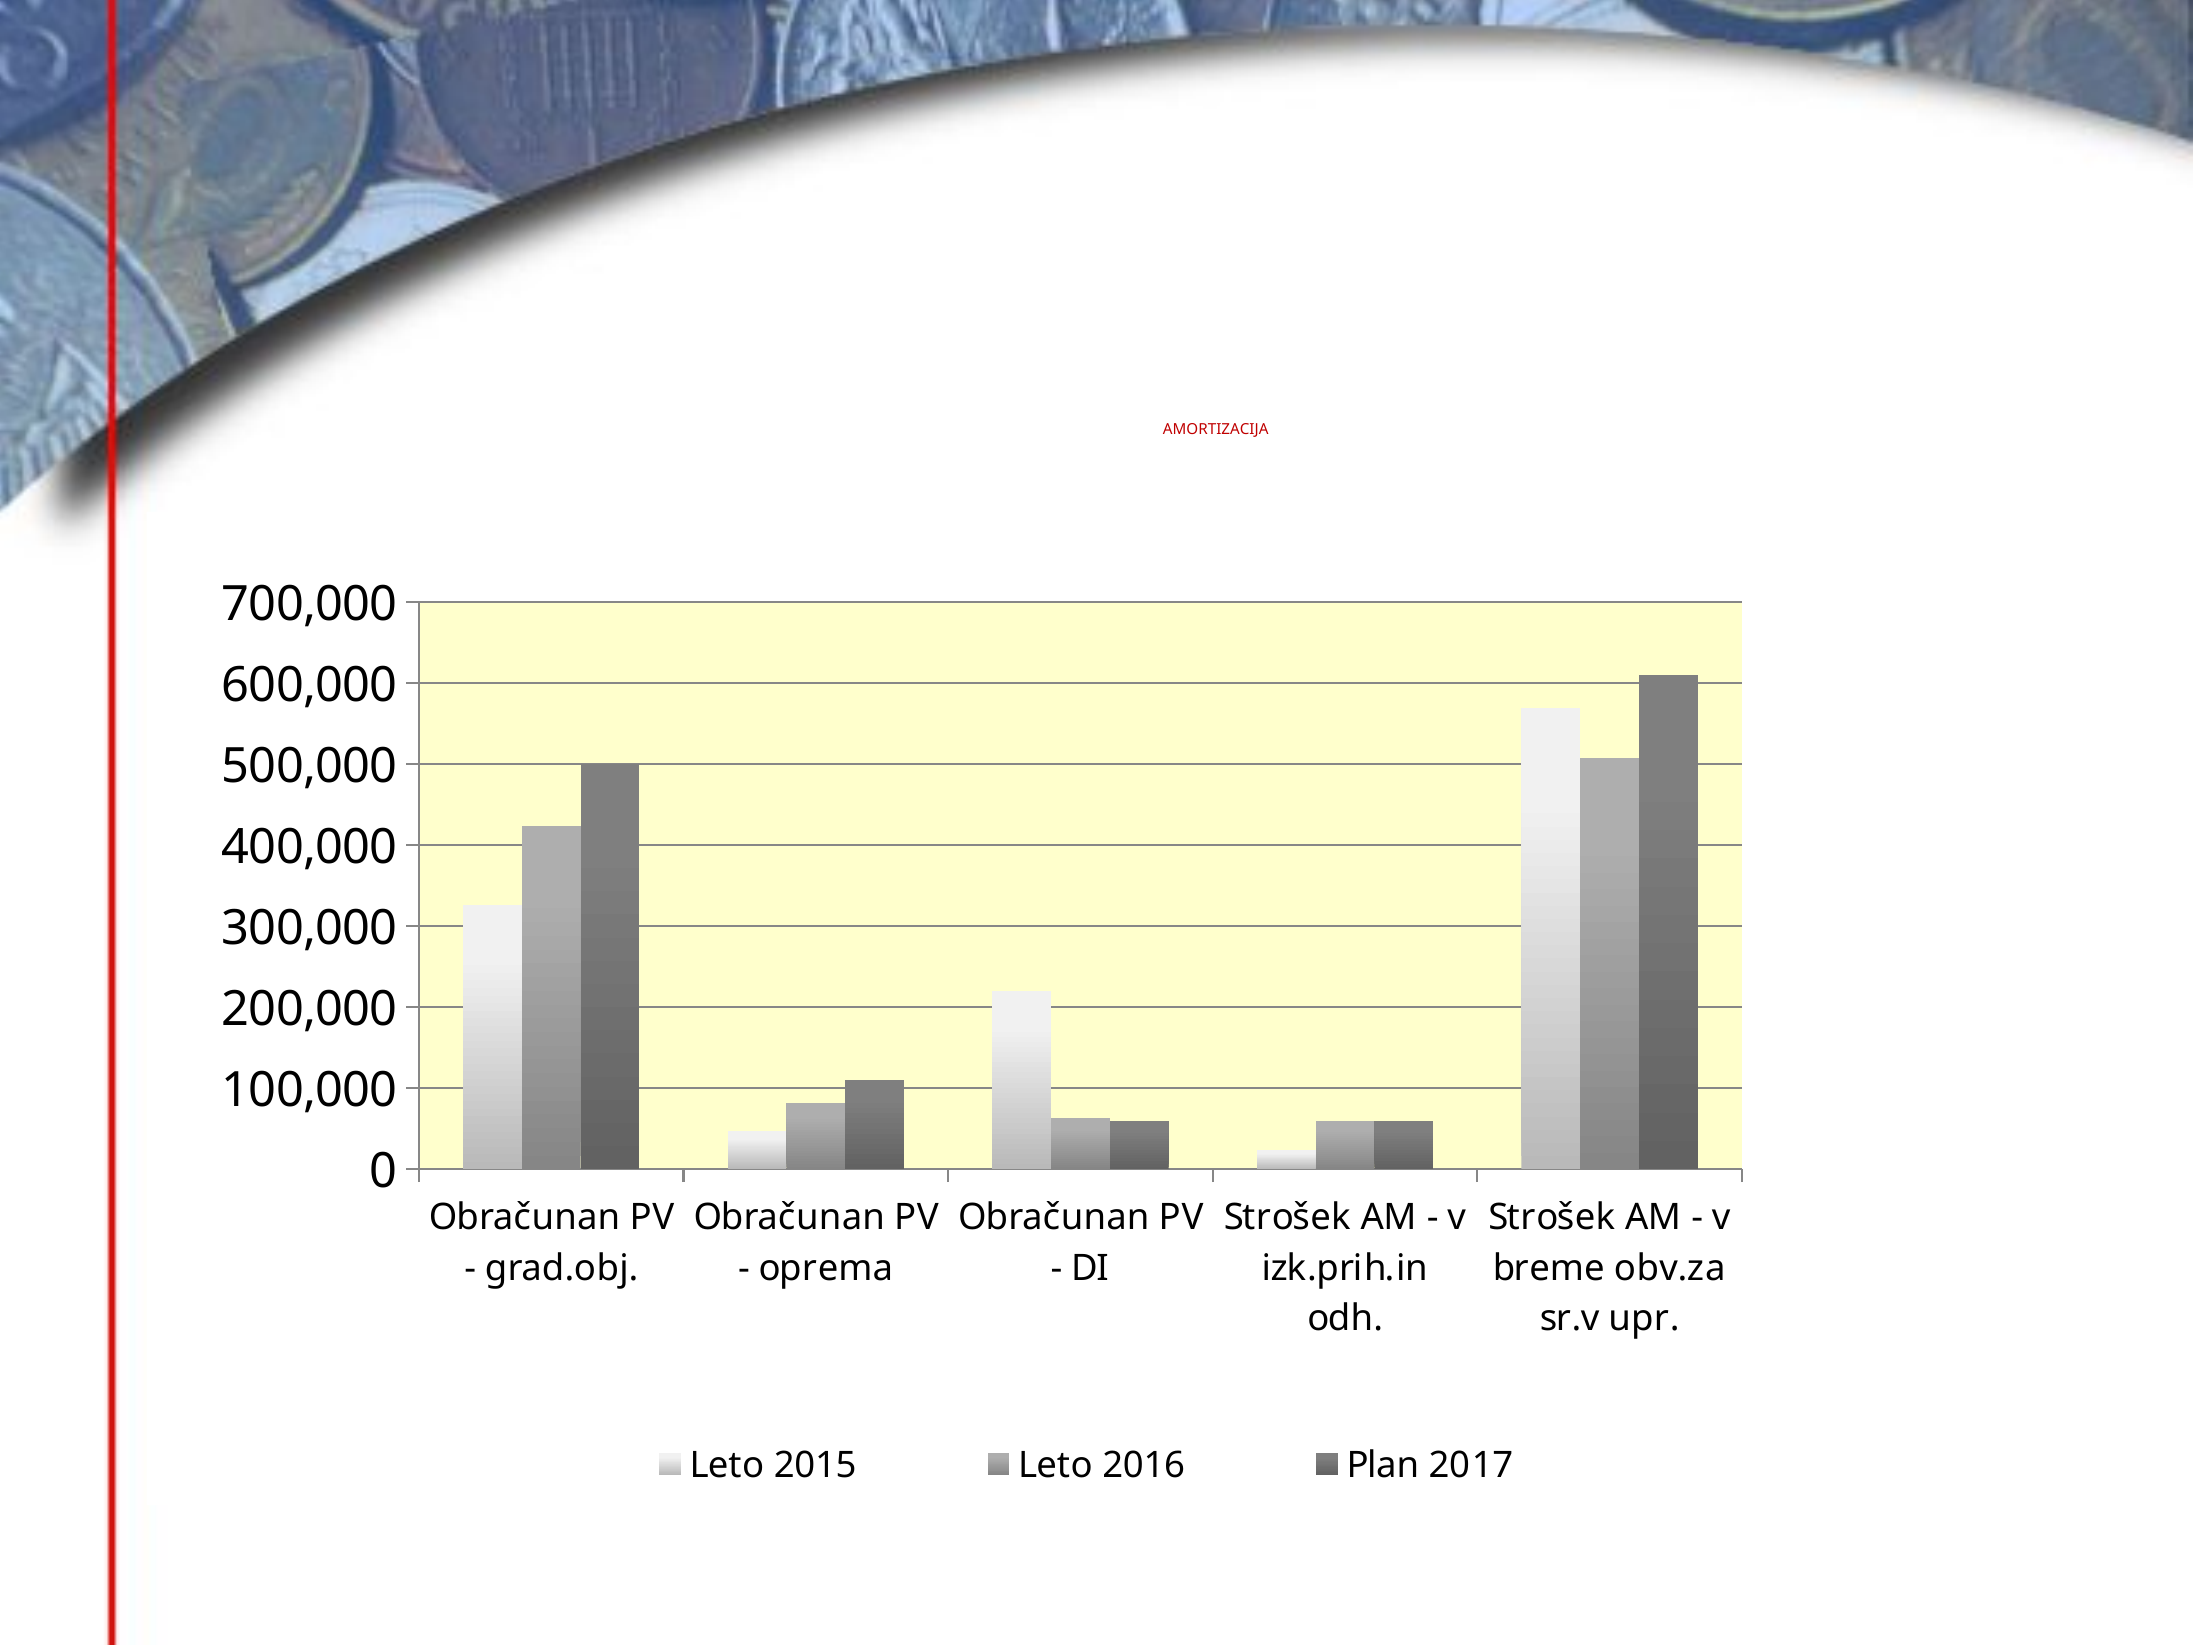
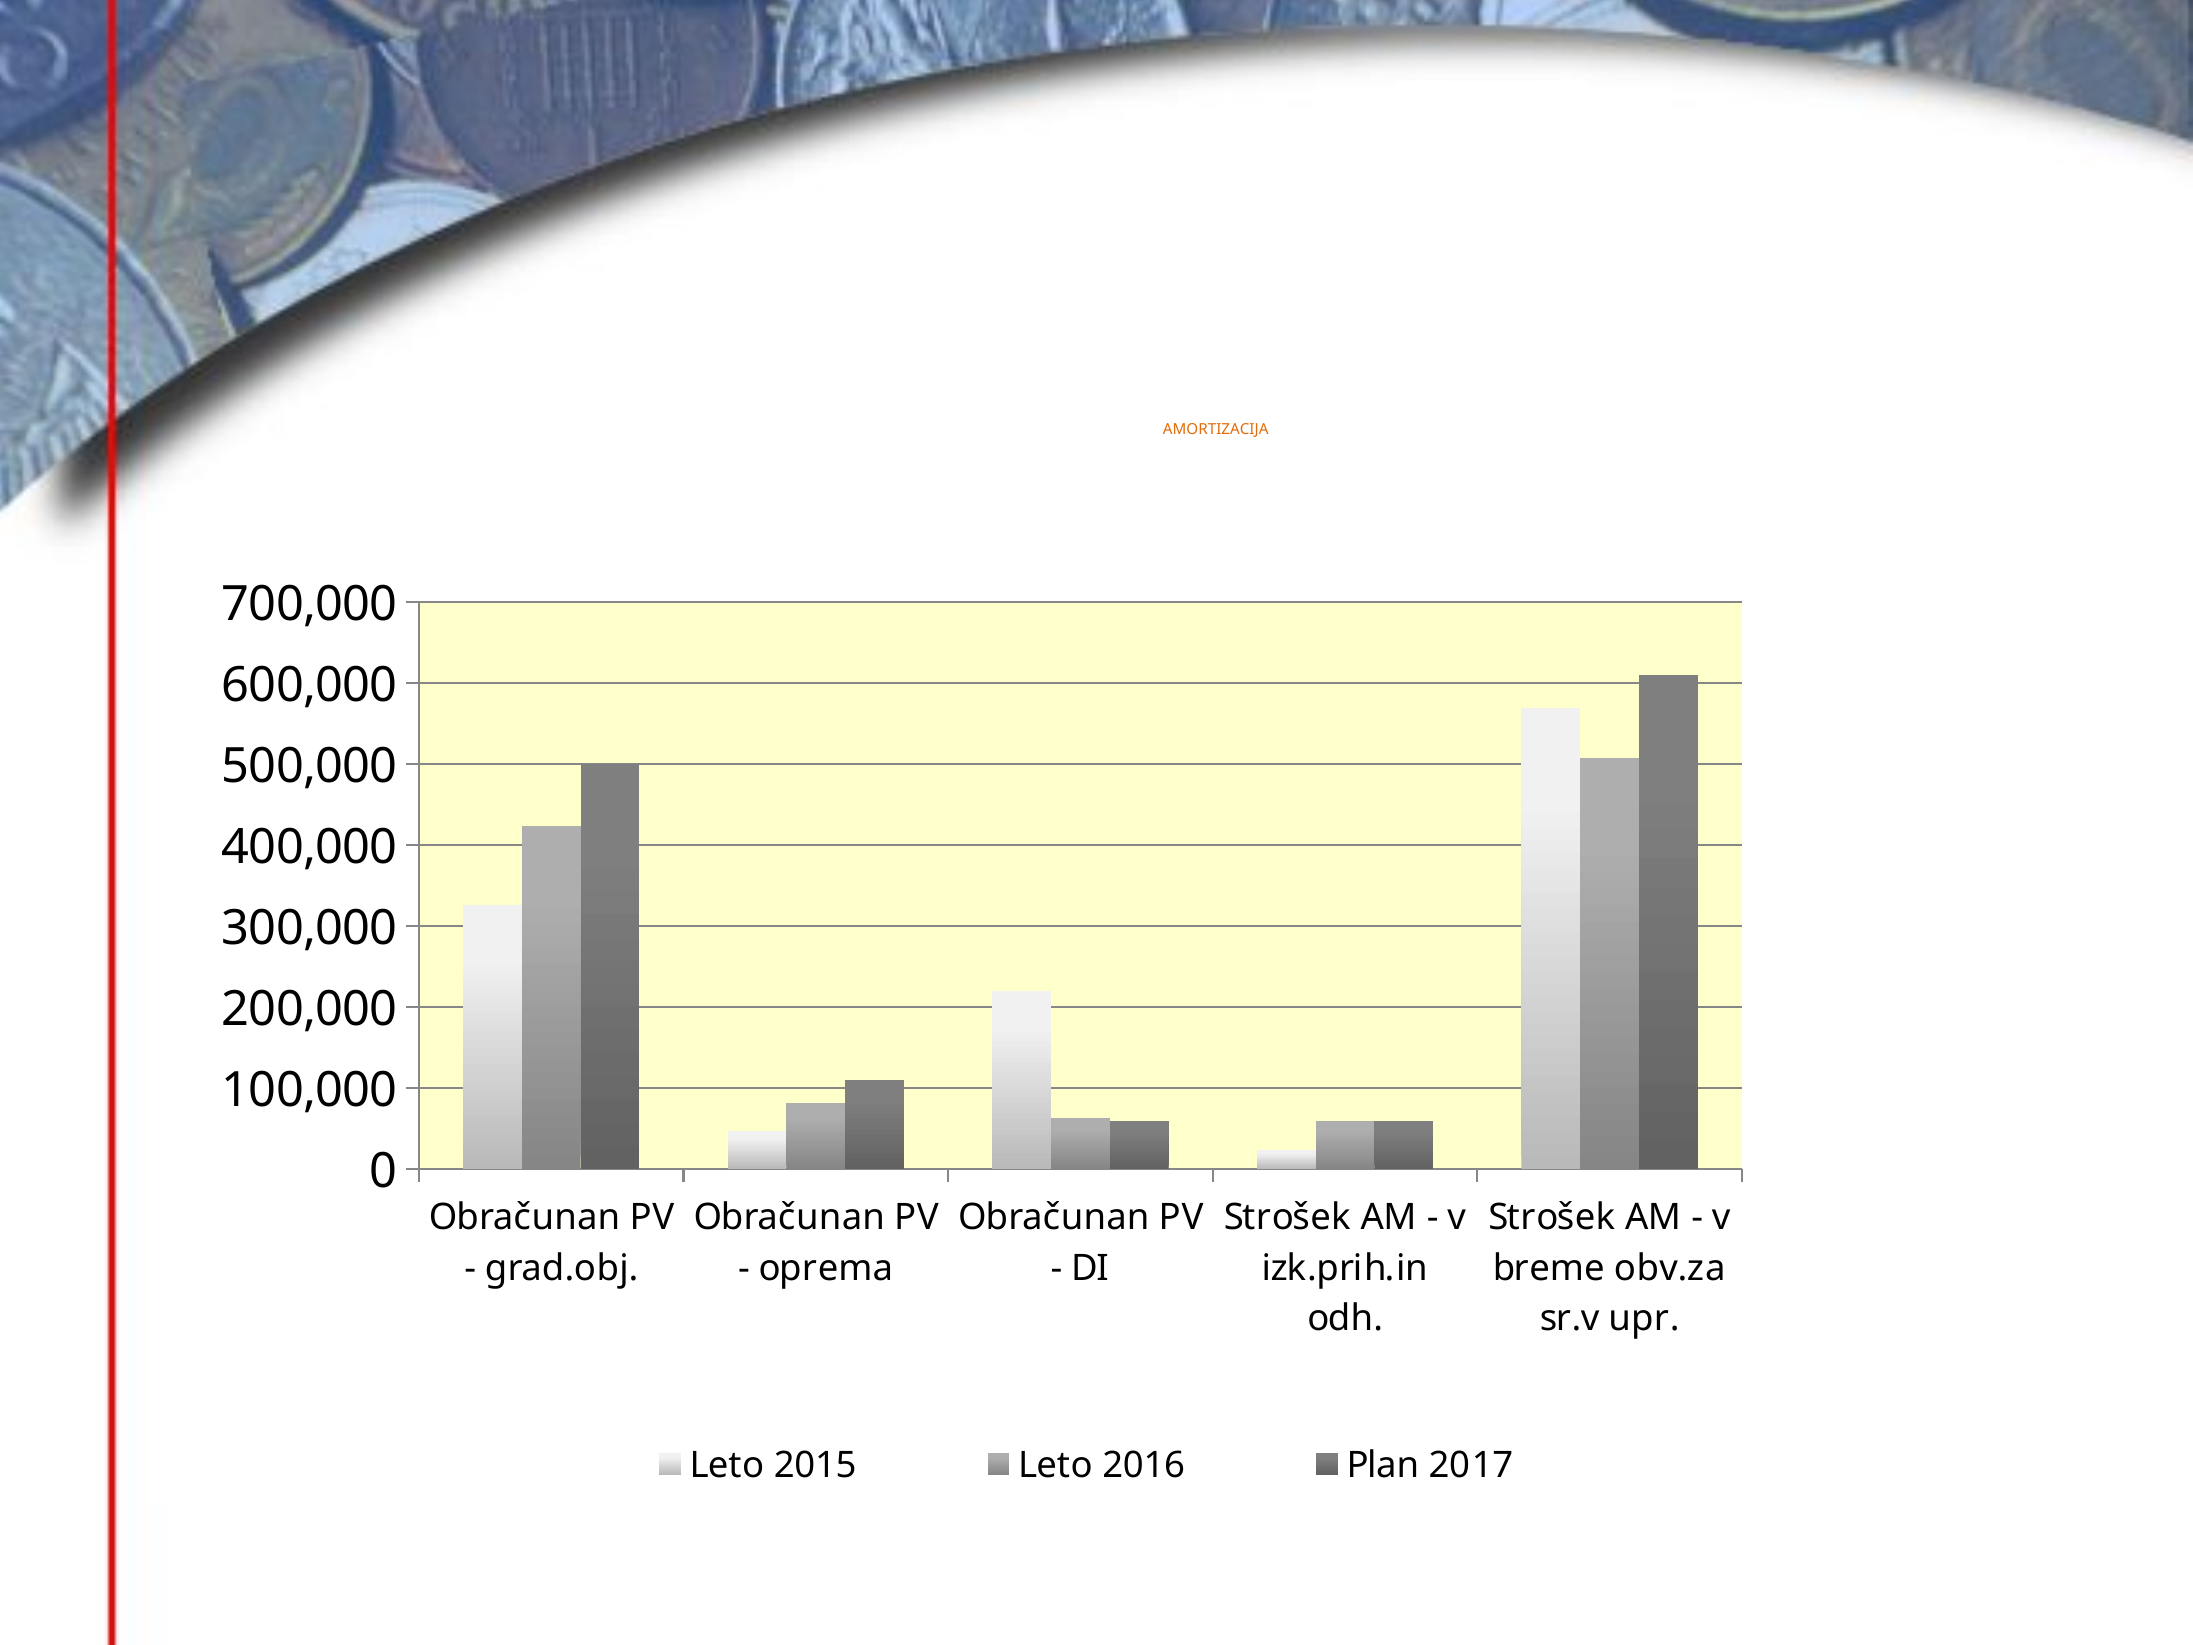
AMORTIZACIJA colour: red -> orange
